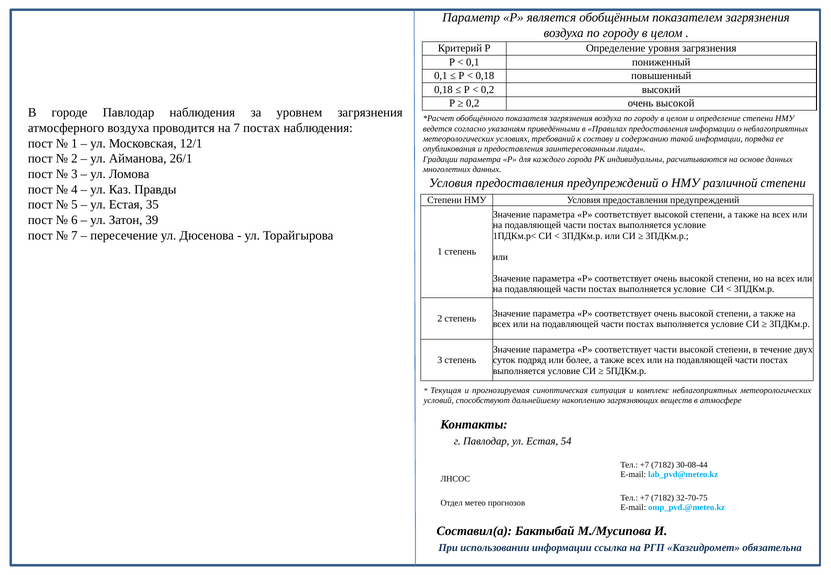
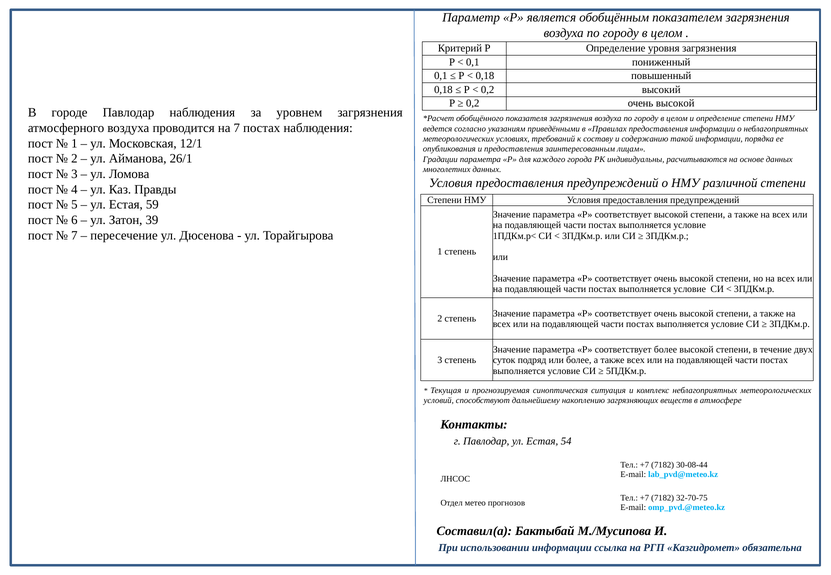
35: 35 -> 59
соответствует части: части -> более
